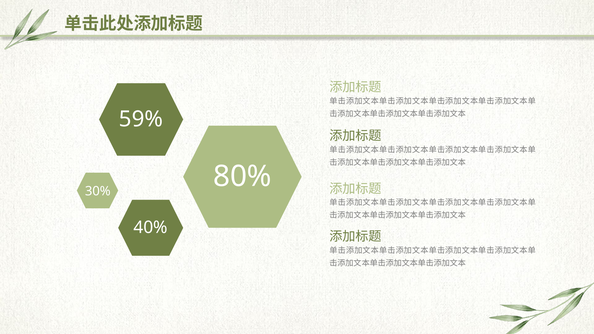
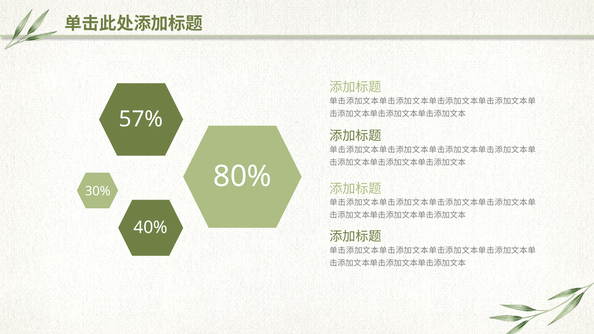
59%: 59% -> 57%
